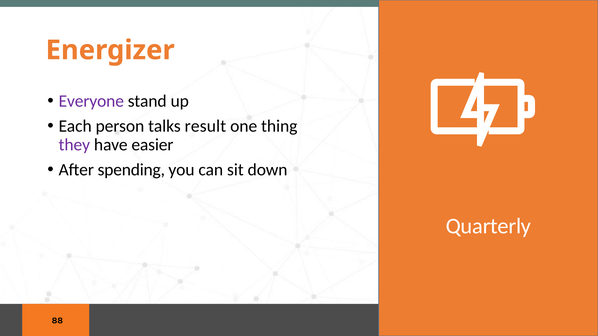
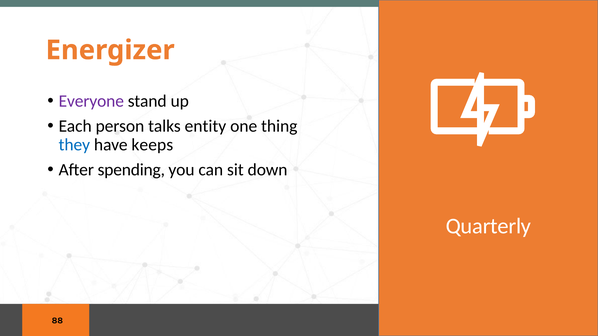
result: result -> entity
they colour: purple -> blue
easier: easier -> keeps
